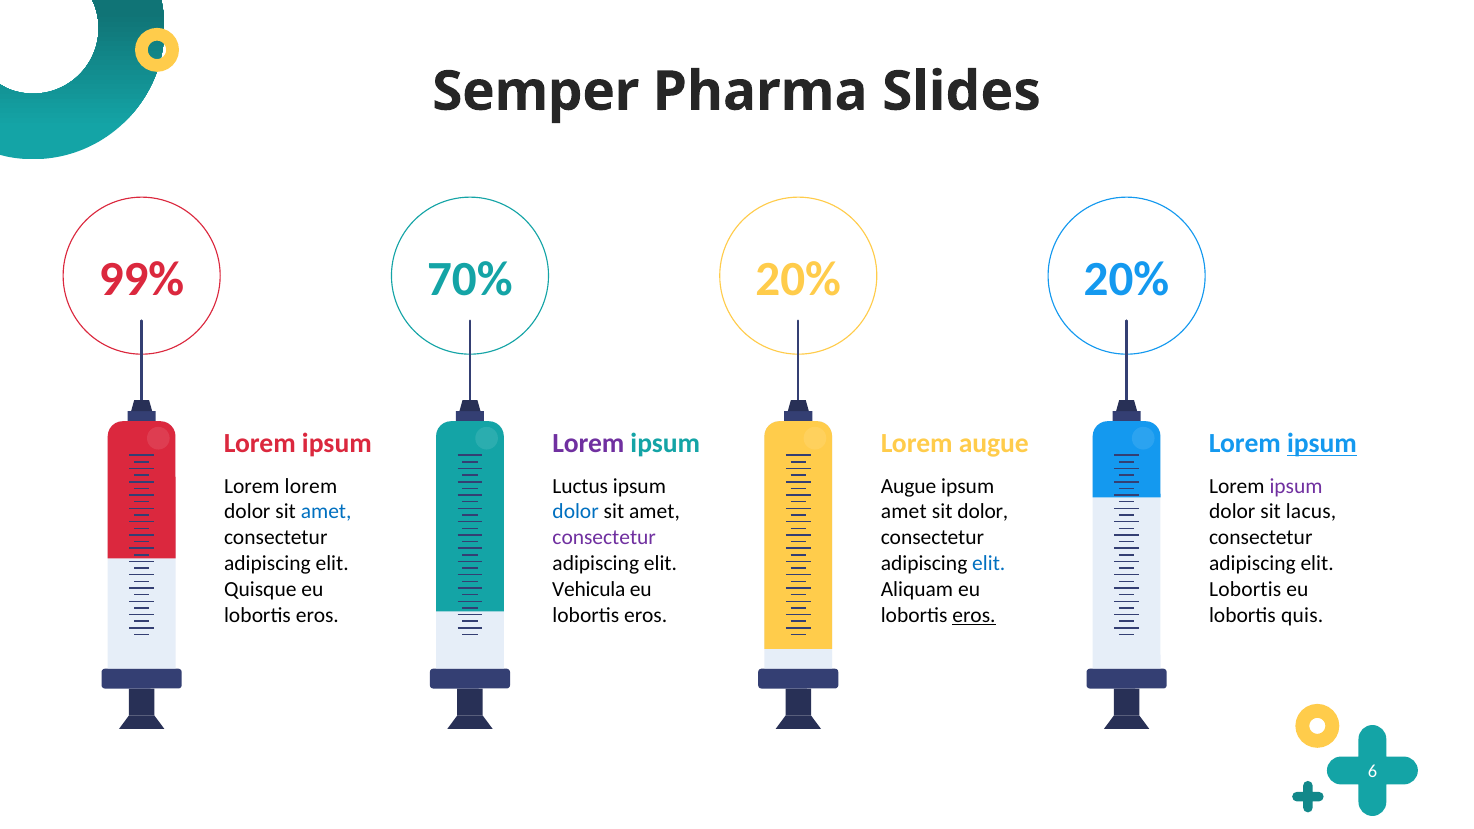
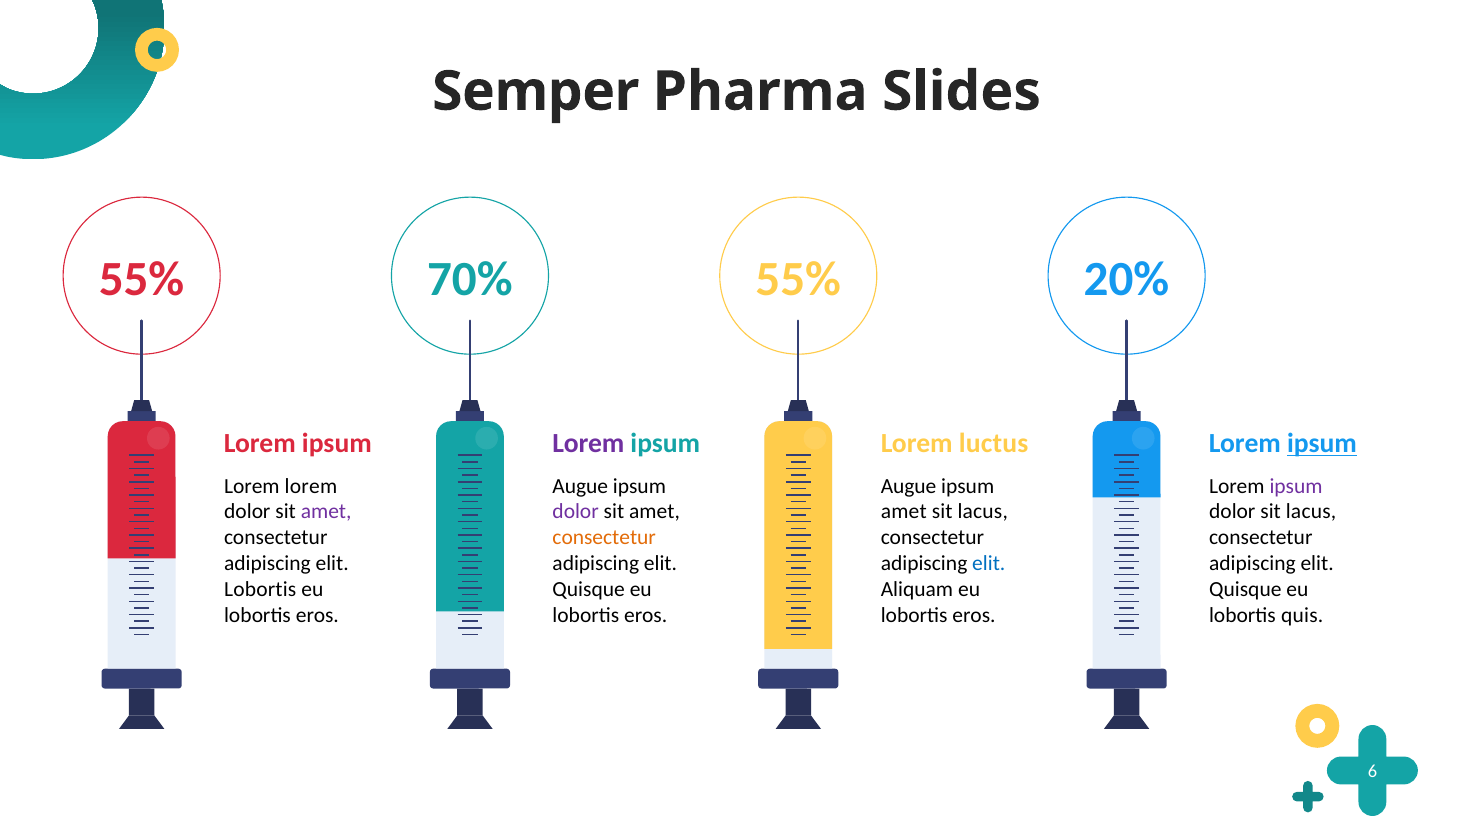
99% at (142, 279): 99% -> 55%
70% 20%: 20% -> 55%
Lorem augue: augue -> luctus
Luctus at (580, 486): Luctus -> Augue
amet at (326, 512) colour: blue -> purple
dolor at (576, 512) colour: blue -> purple
dolor at (983, 512): dolor -> lacus
consectetur at (604, 538) colour: purple -> orange
Quisque at (260, 589): Quisque -> Lobortis
Vehicula at (589, 589): Vehicula -> Quisque
Lobortis at (1245, 589): Lobortis -> Quisque
eros at (974, 615) underline: present -> none
